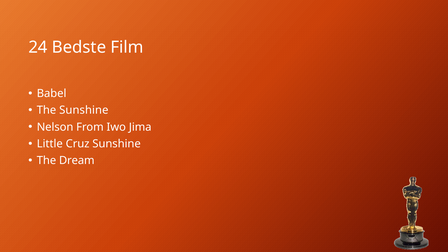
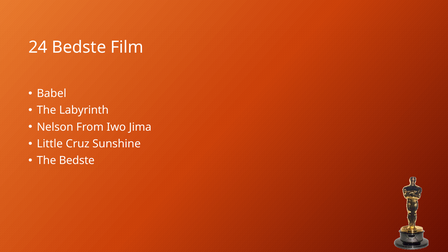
The Sunshine: Sunshine -> Labyrinth
The Dream: Dream -> Bedste
